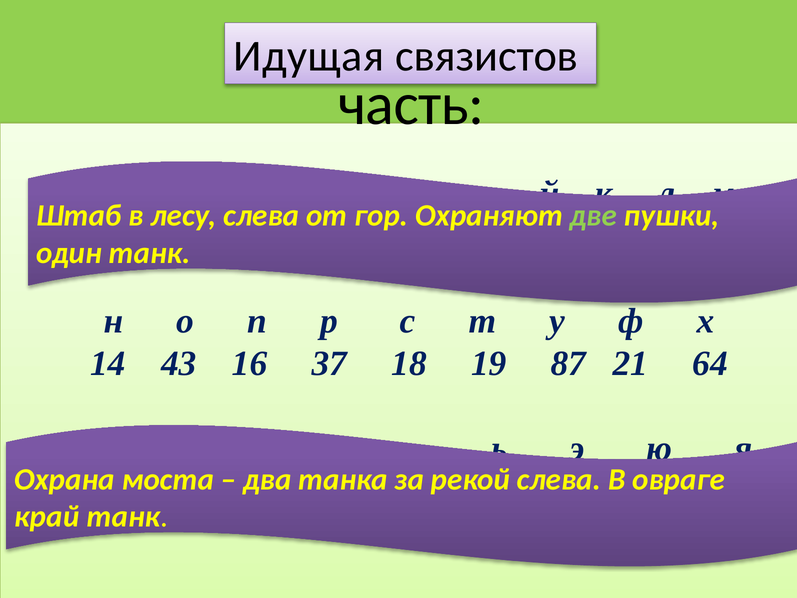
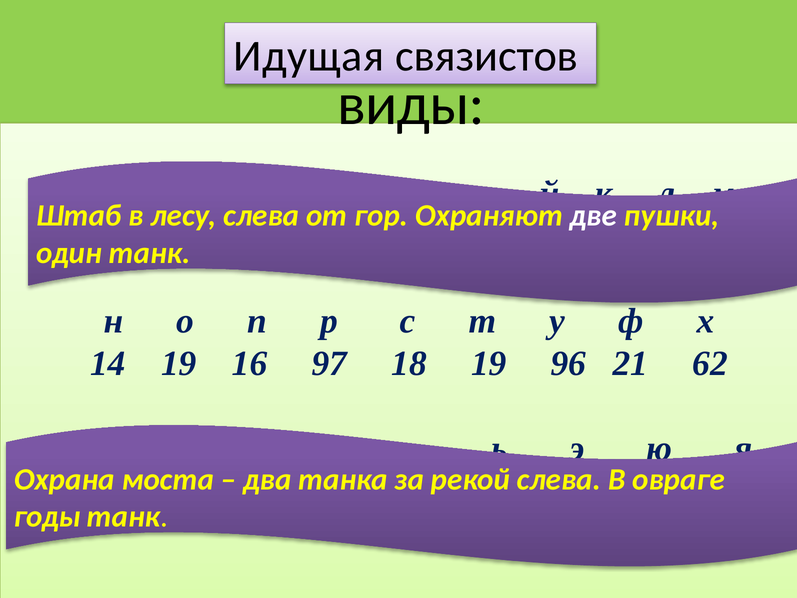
часть: часть -> виды
две colour: light green -> white
14 43: 43 -> 19
37: 37 -> 97
87: 87 -> 96
64: 64 -> 62
край: край -> годы
